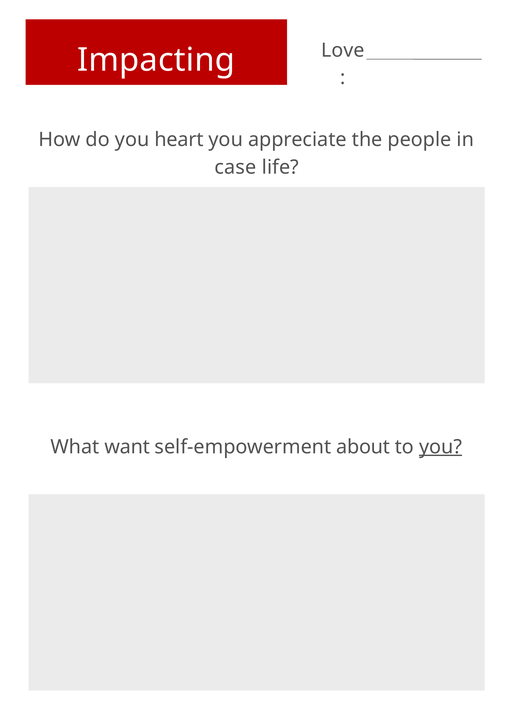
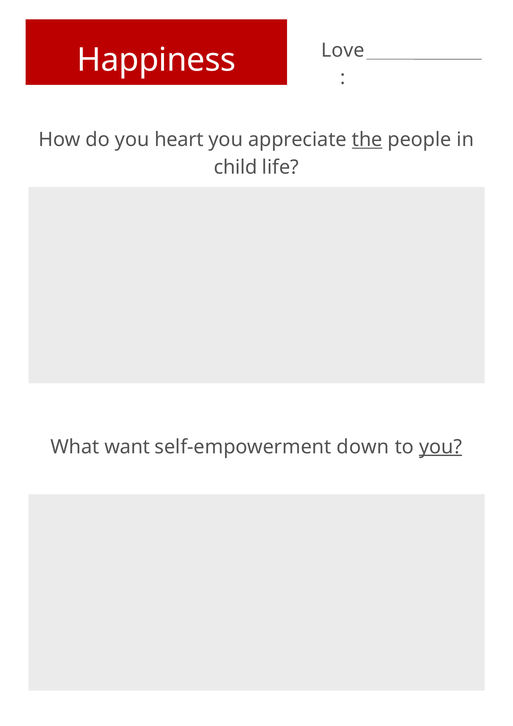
Impacting: Impacting -> Happiness
the underline: none -> present
case: case -> child
about: about -> down
